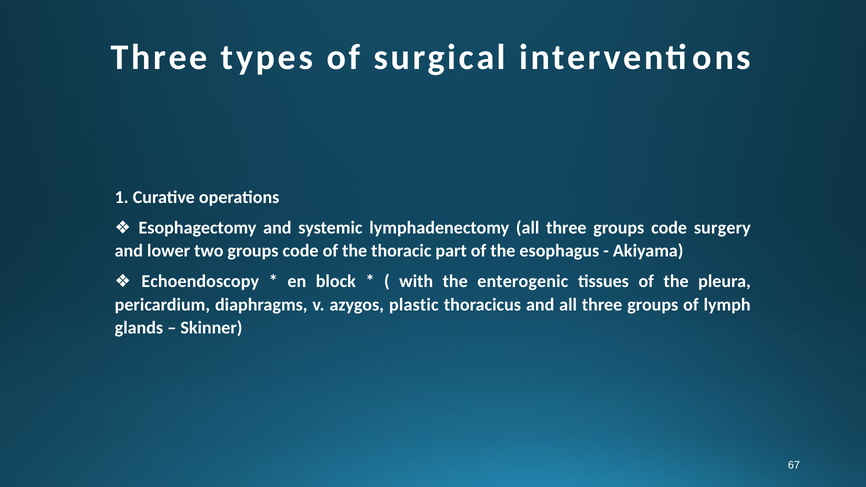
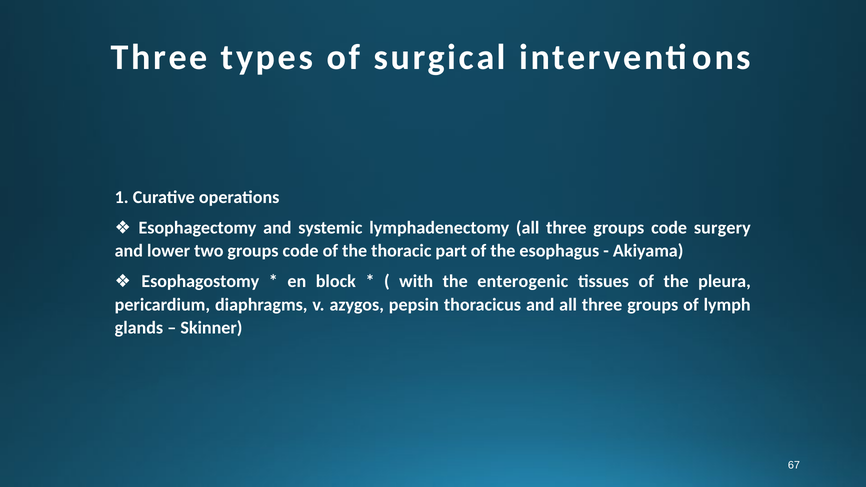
Echoendoscopy: Echoendoscopy -> Esophagostomy
plastic: plastic -> pepsin
